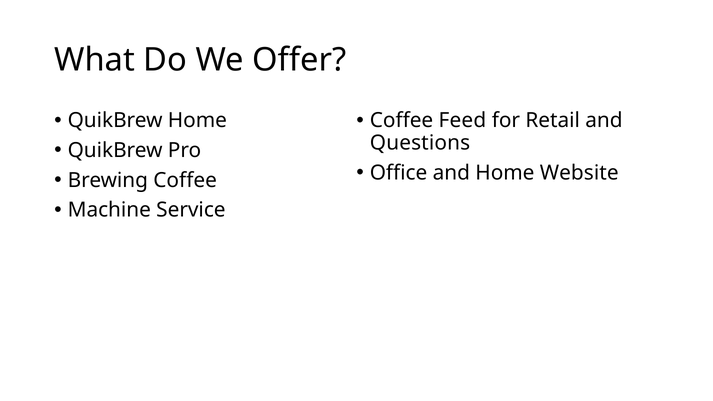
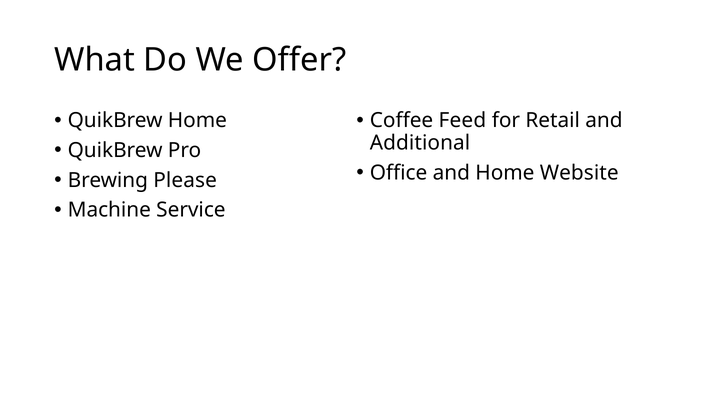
Questions: Questions -> Additional
Brewing Coffee: Coffee -> Please
